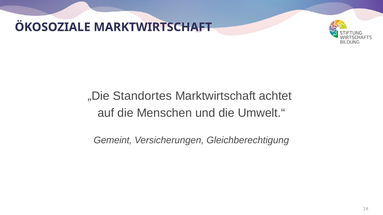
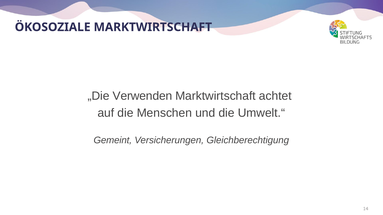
Standortes: Standortes -> Verwenden
